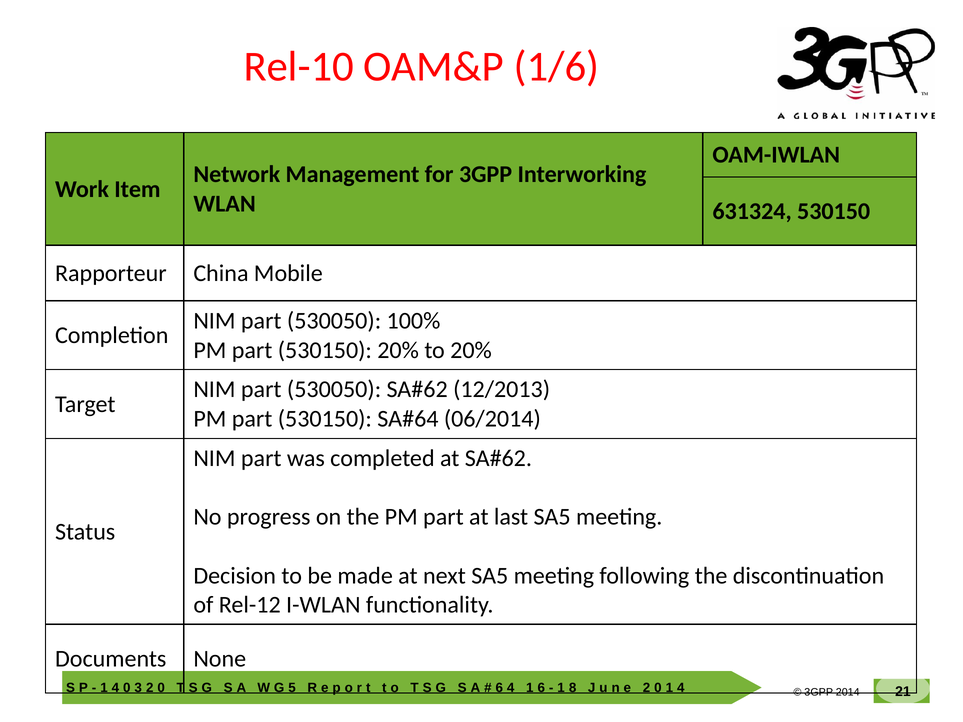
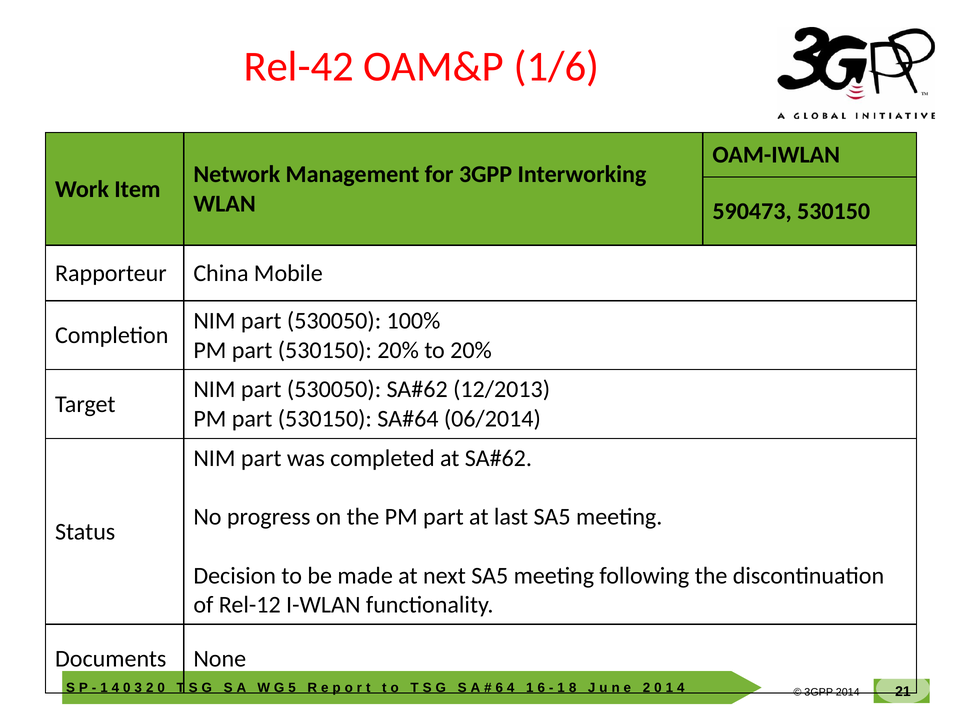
Rel-10: Rel-10 -> Rel-42
631324: 631324 -> 590473
